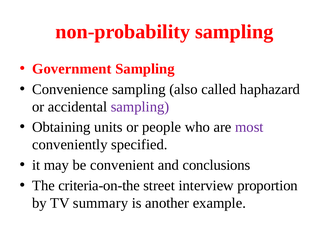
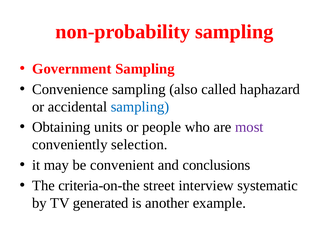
sampling at (140, 107) colour: purple -> blue
specified: specified -> selection
proportion: proportion -> systematic
summary: summary -> generated
